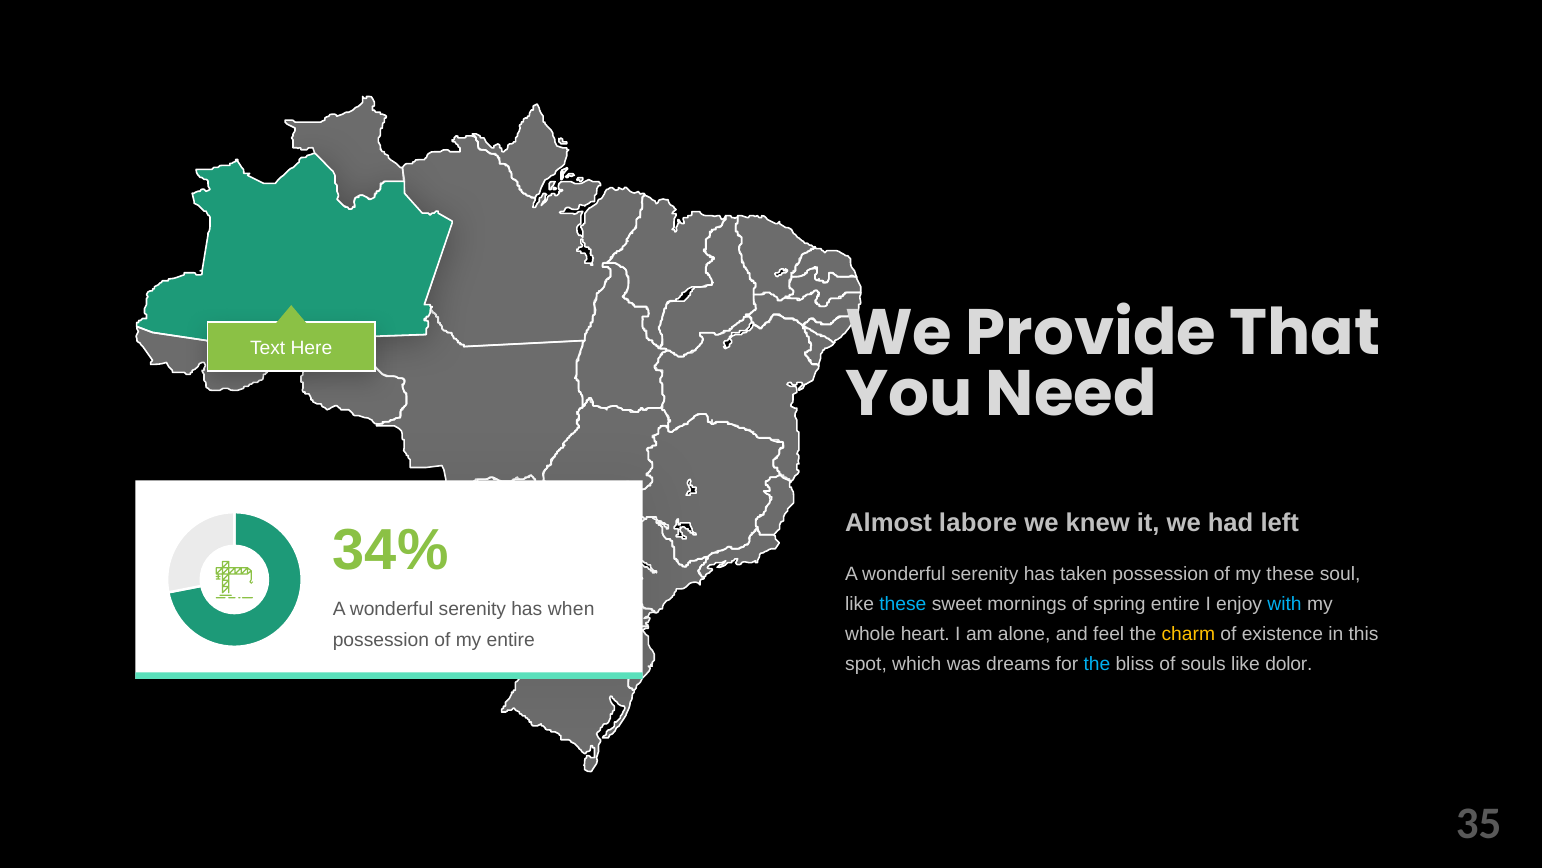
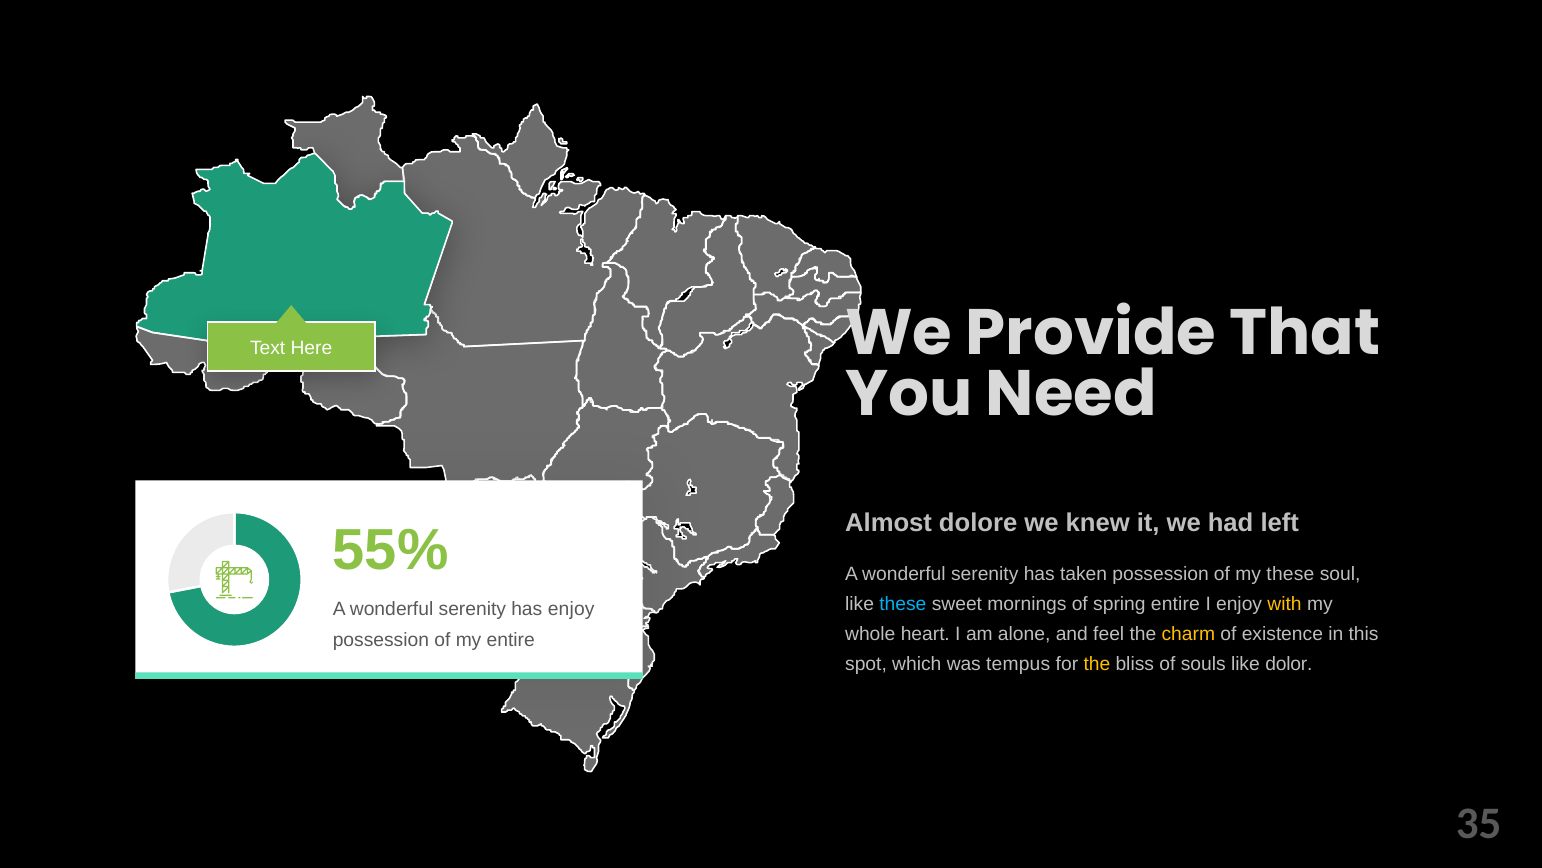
labore: labore -> dolore
34%: 34% -> 55%
with colour: light blue -> yellow
has when: when -> enjoy
dreams: dreams -> tempus
the at (1097, 664) colour: light blue -> yellow
